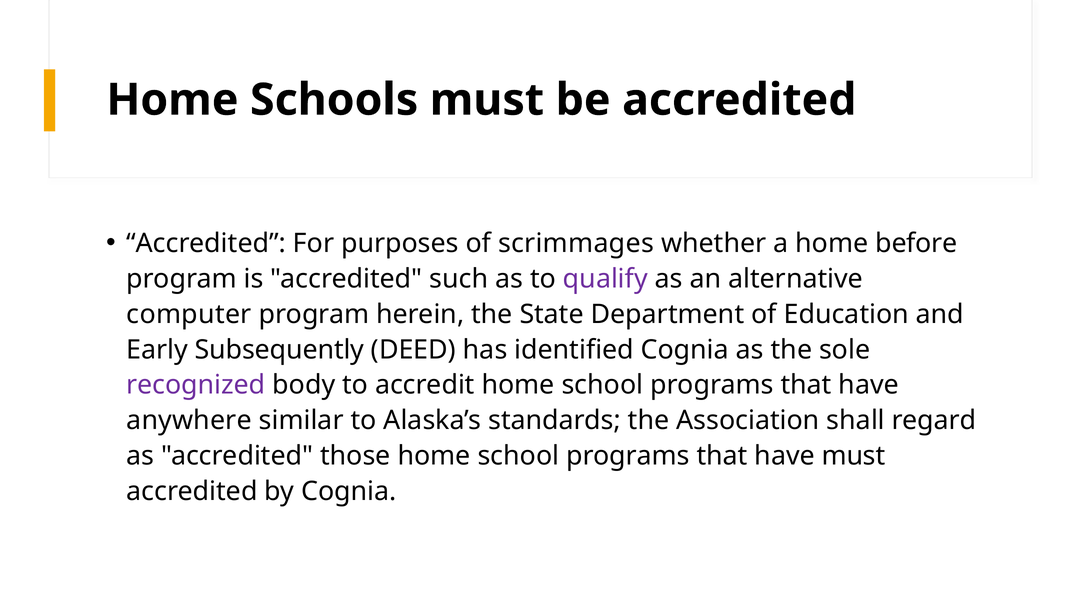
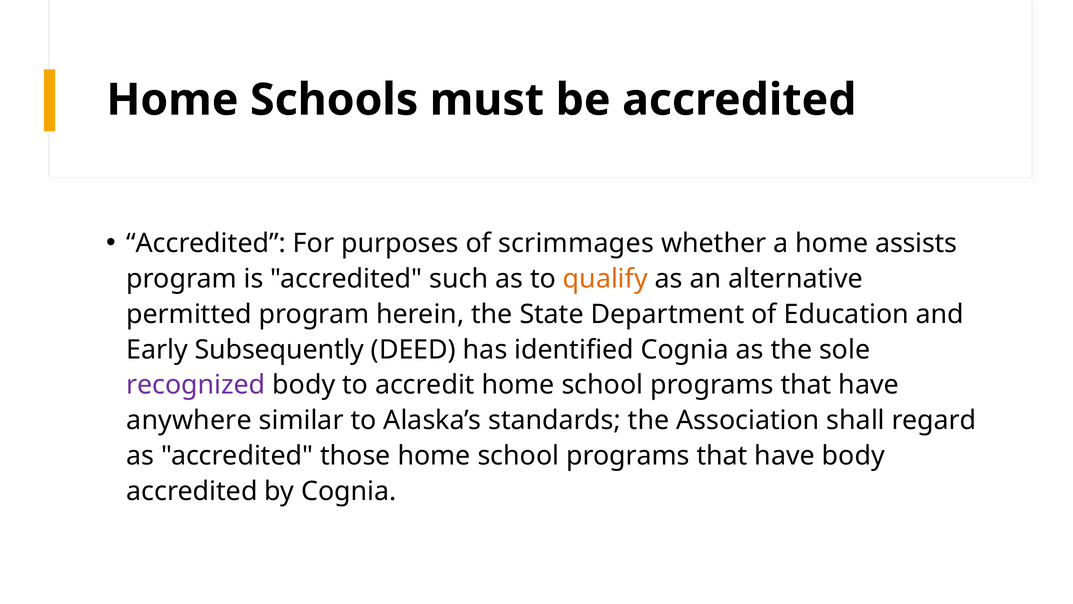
before: before -> assists
qualify colour: purple -> orange
computer: computer -> permitted
have must: must -> body
